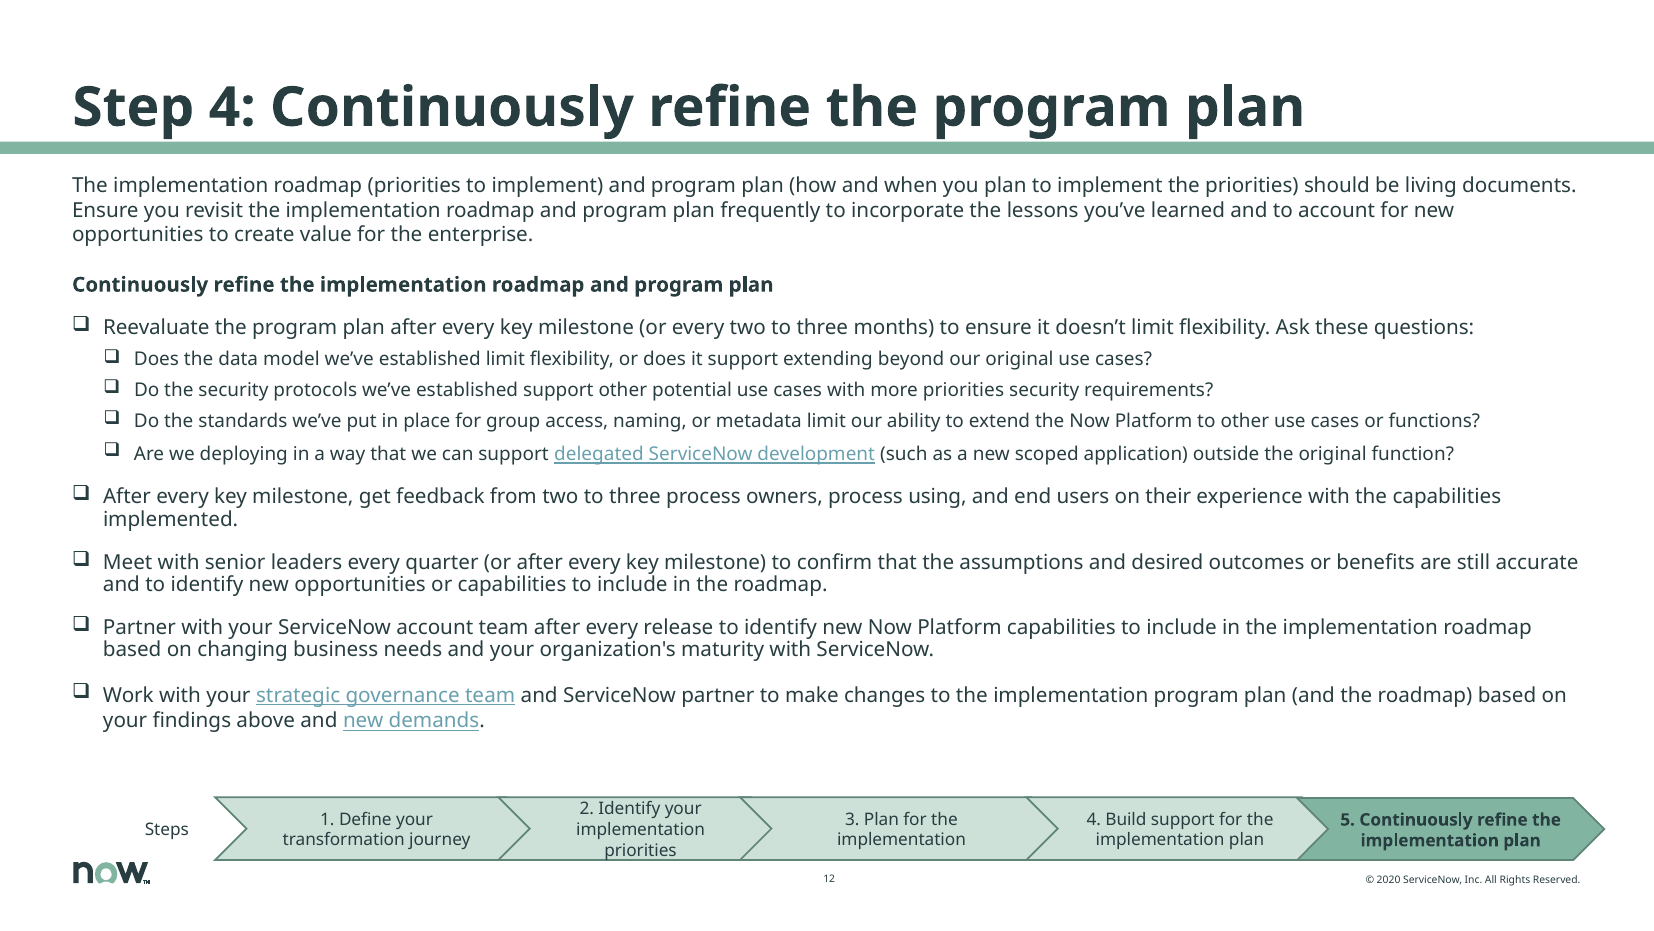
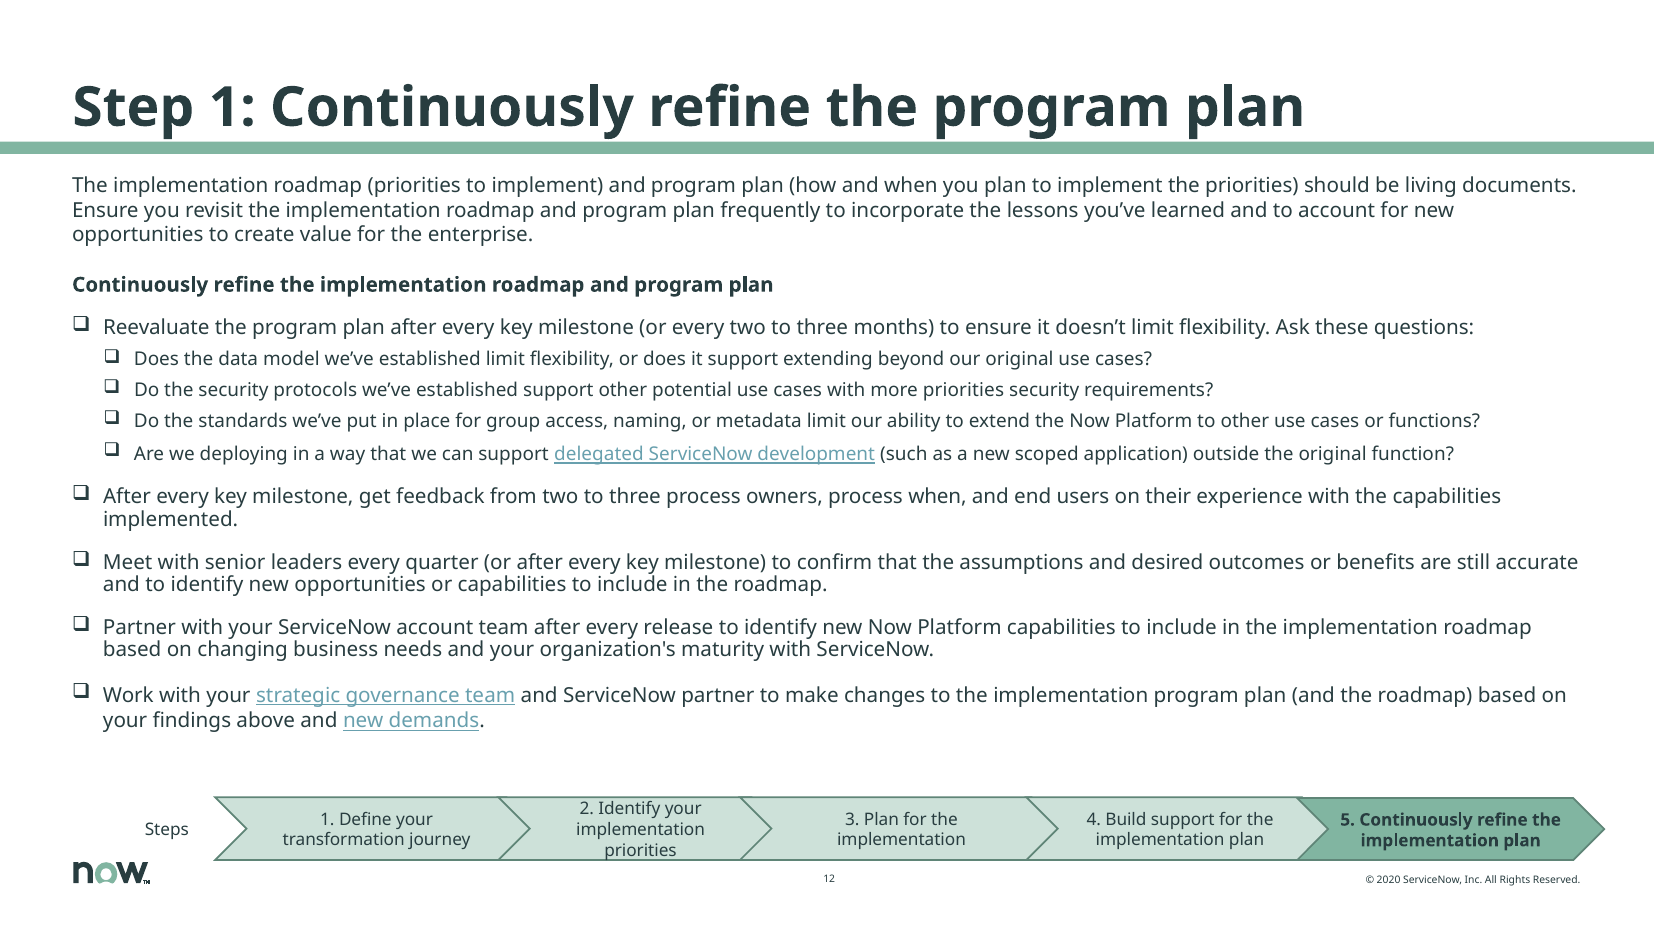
Step 4: 4 -> 1
process using: using -> when
